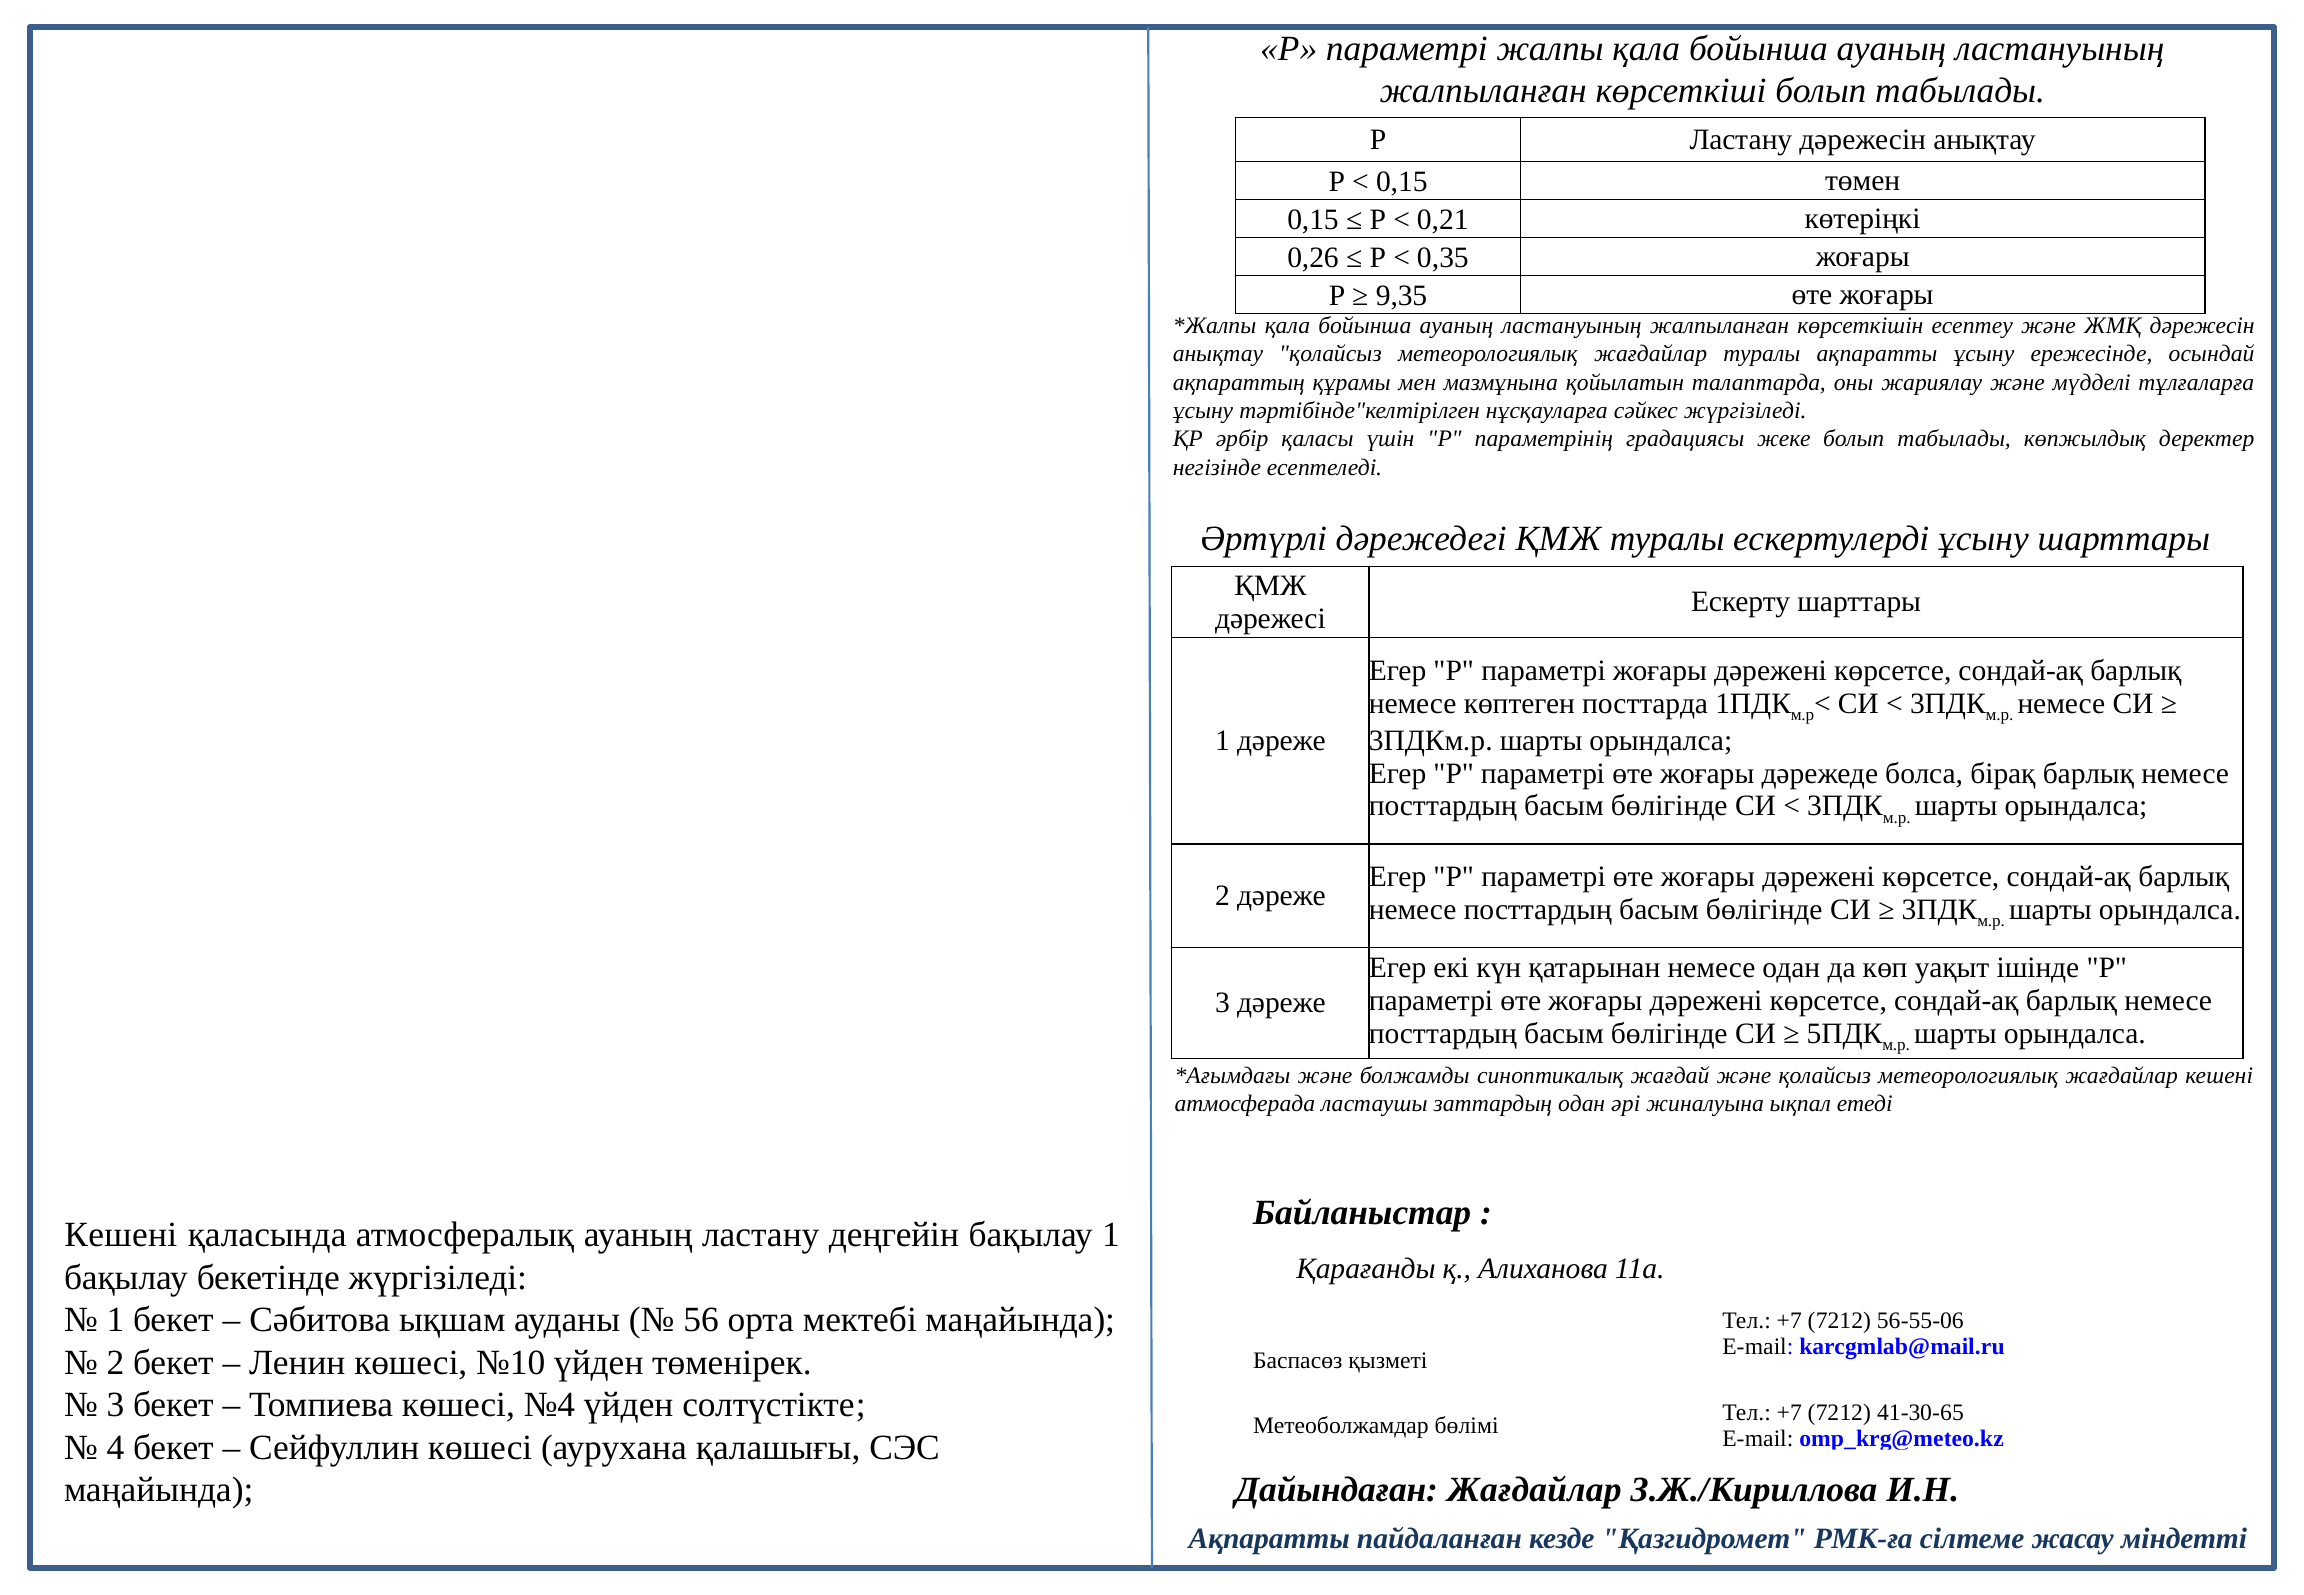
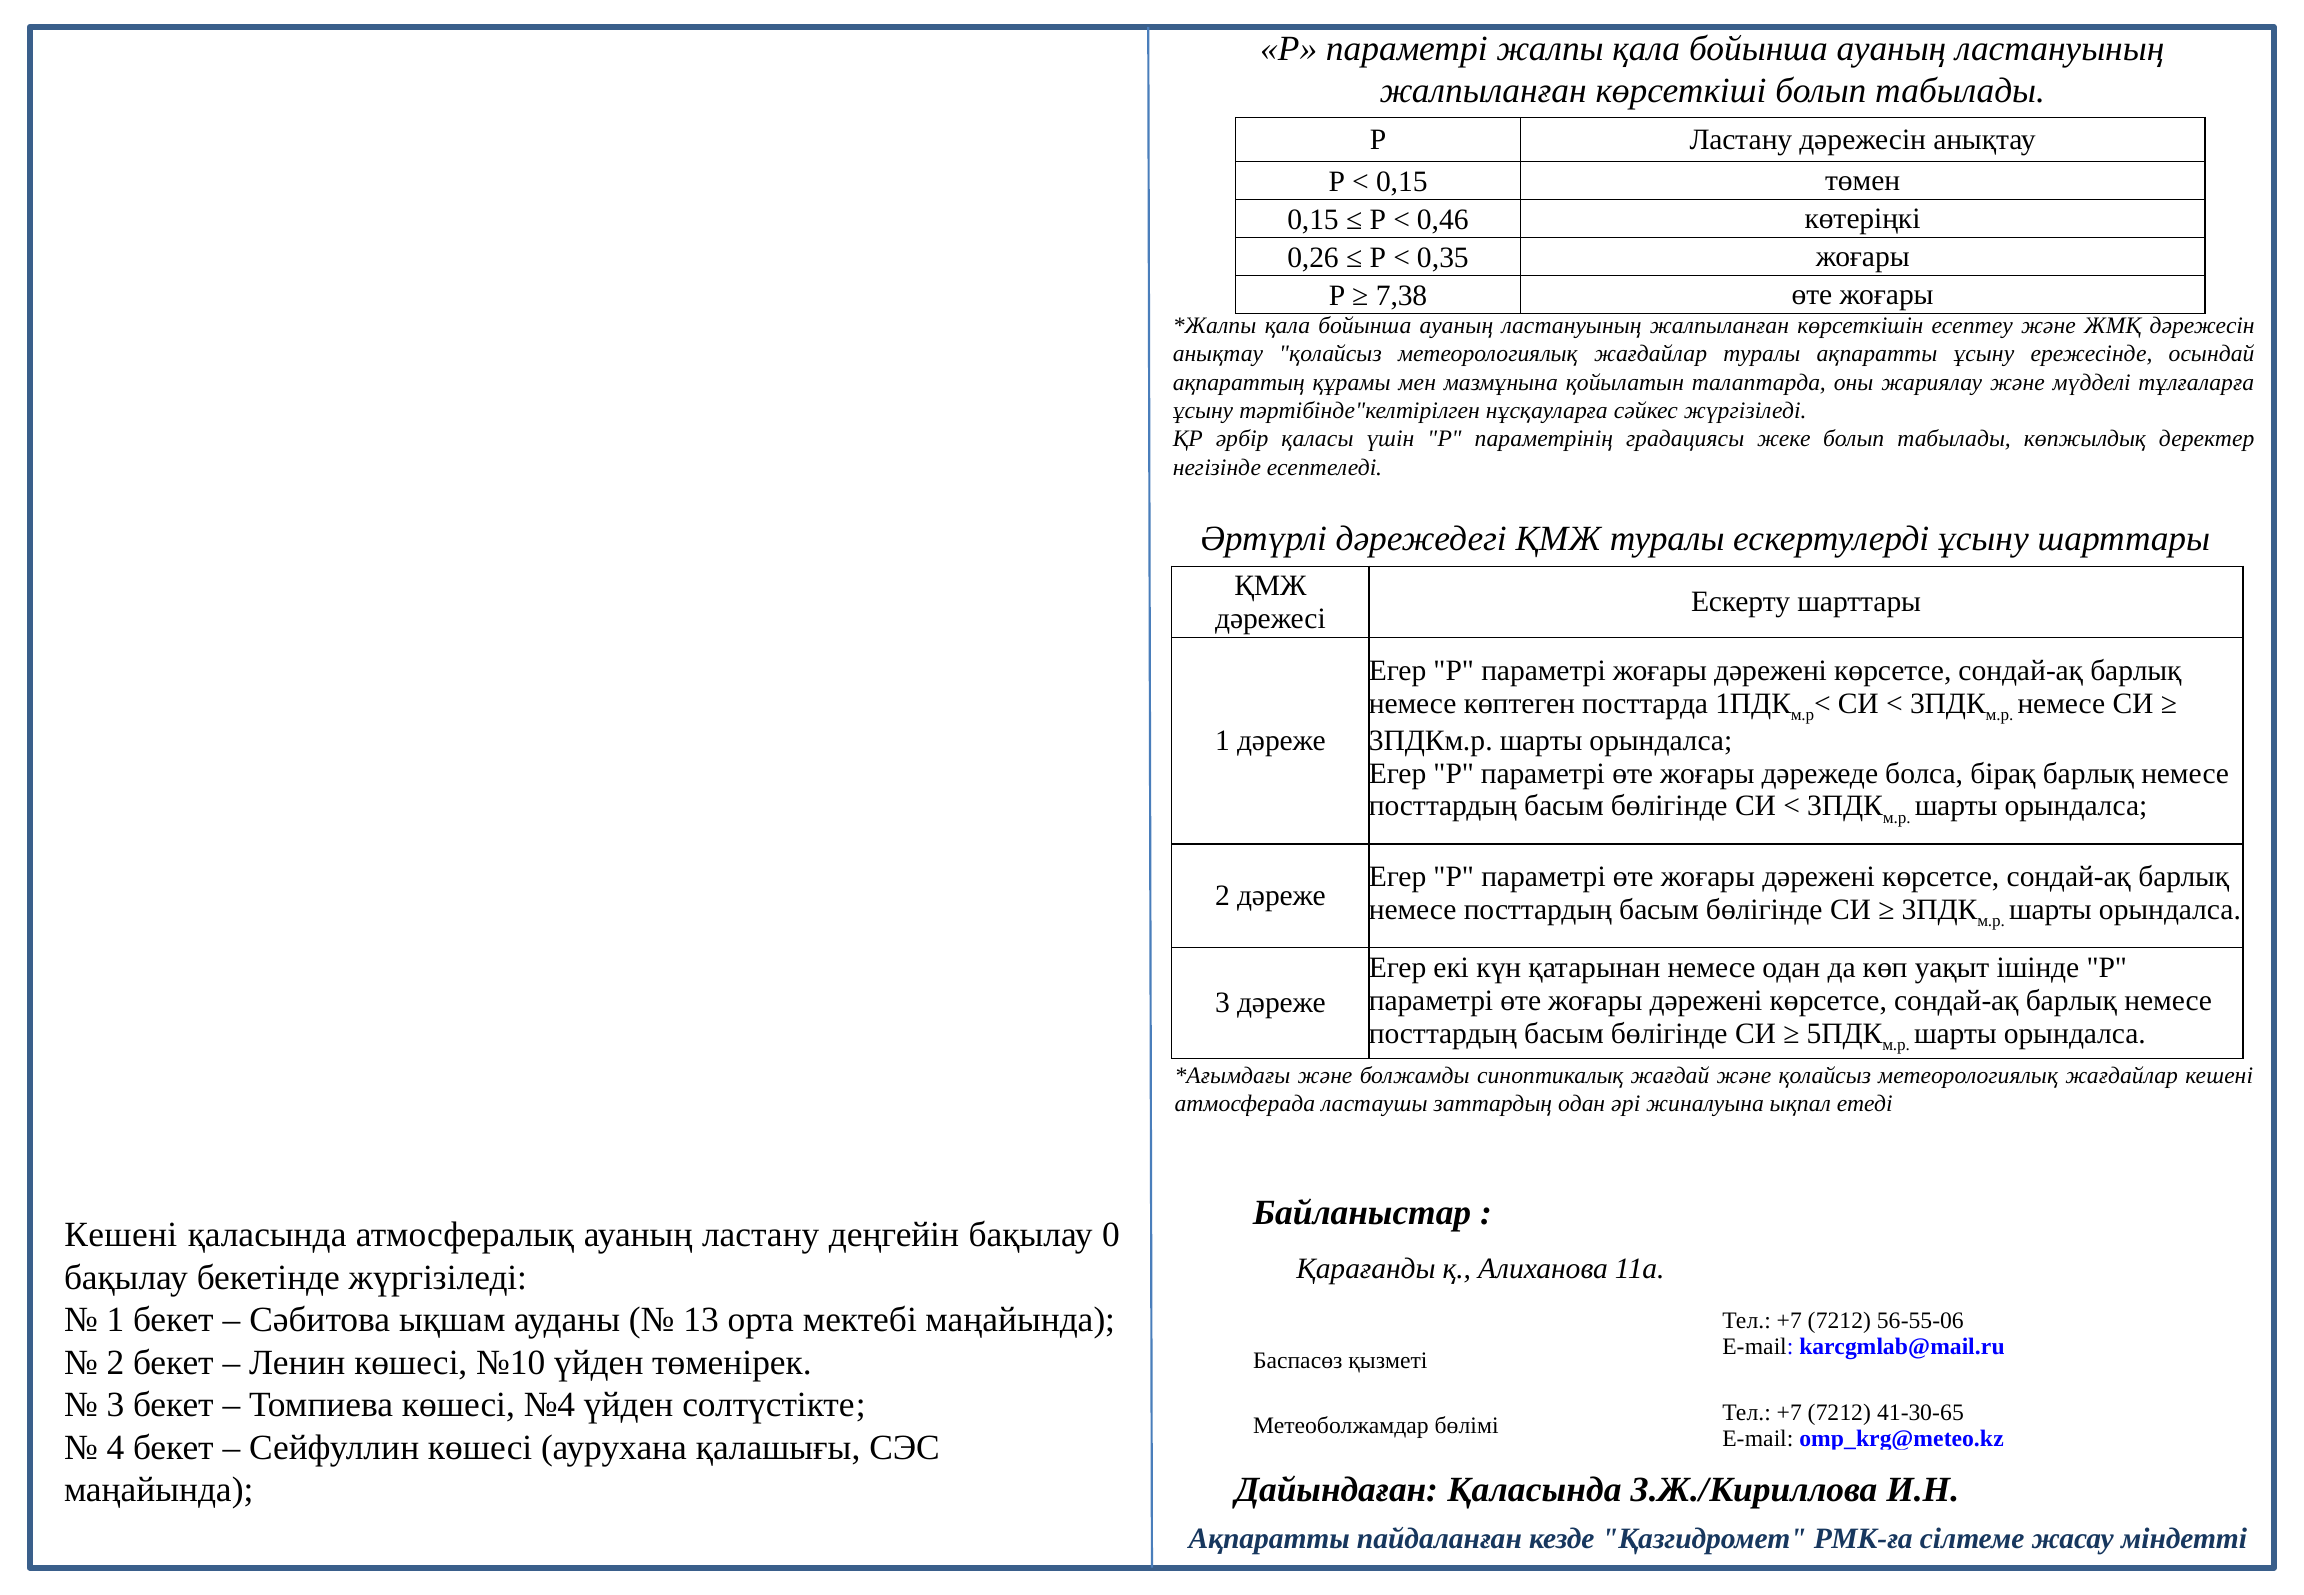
0,21: 0,21 -> 0,46
9,35: 9,35 -> 7,38
бақылау 1: 1 -> 0
56: 56 -> 13
Дайындаған Жағдайлар: Жағдайлар -> Қаласында
